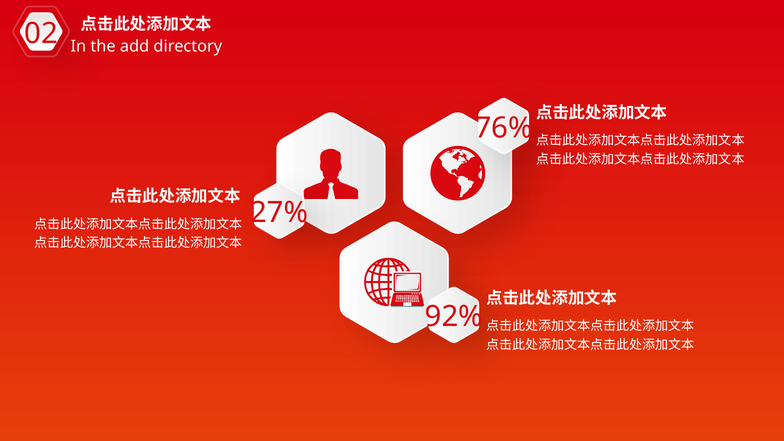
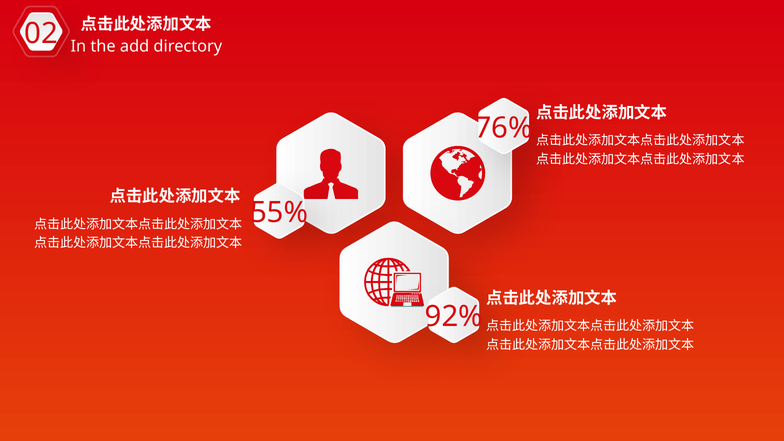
27%: 27% -> 55%
